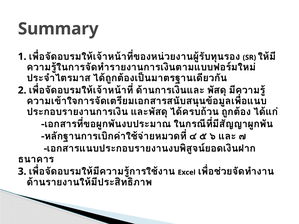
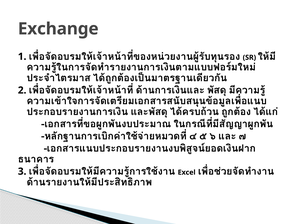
Summary: Summary -> Exchange
